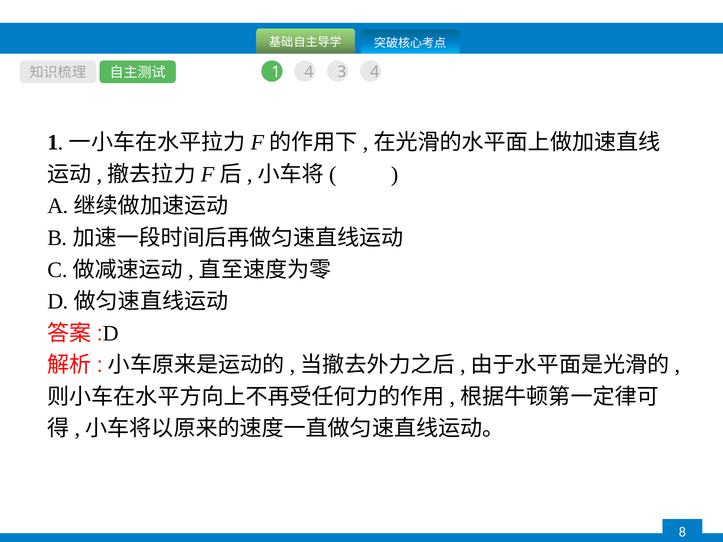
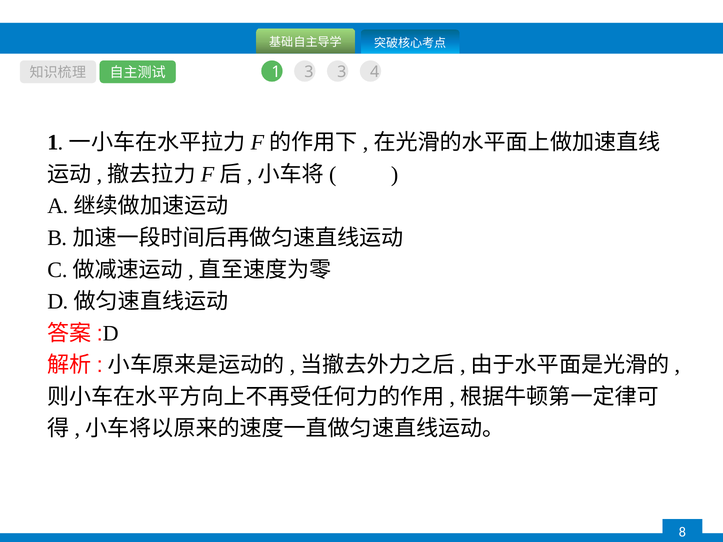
1 4: 4 -> 3
